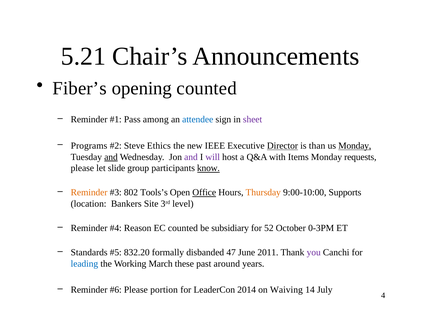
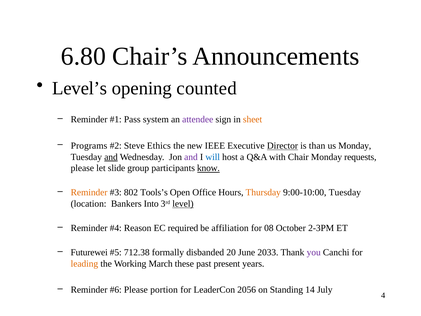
5.21: 5.21 -> 6.80
Fiber’s: Fiber’s -> Level’s
among: among -> system
attendee colour: blue -> purple
sheet colour: purple -> orange
Monday at (355, 146) underline: present -> none
will colour: purple -> blue
Items: Items -> Chair
Office underline: present -> none
9:00-10:00 Supports: Supports -> Tuesday
Site: Site -> Into
level underline: none -> present
EC counted: counted -> required
subsidiary: subsidiary -> affiliation
52: 52 -> 08
0-3PM: 0-3PM -> 2-3PM
Standards: Standards -> Futurewei
832.20: 832.20 -> 712.38
47: 47 -> 20
2011: 2011 -> 2033
leading colour: blue -> orange
around: around -> present
2014: 2014 -> 2056
Waiving: Waiving -> Standing
